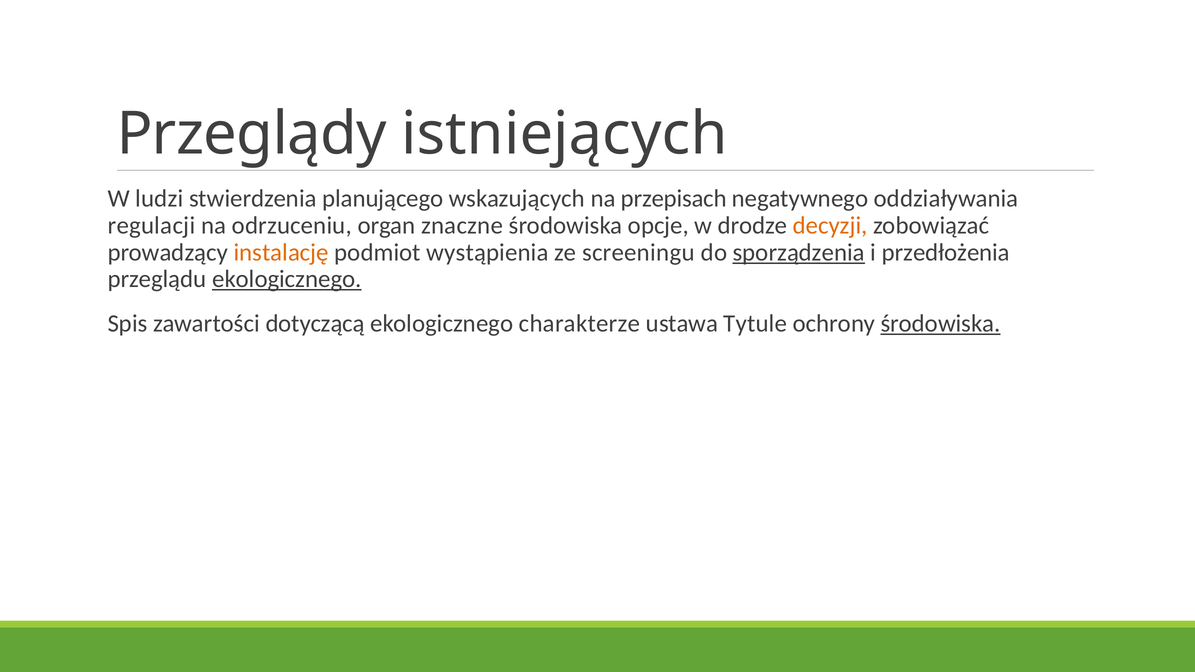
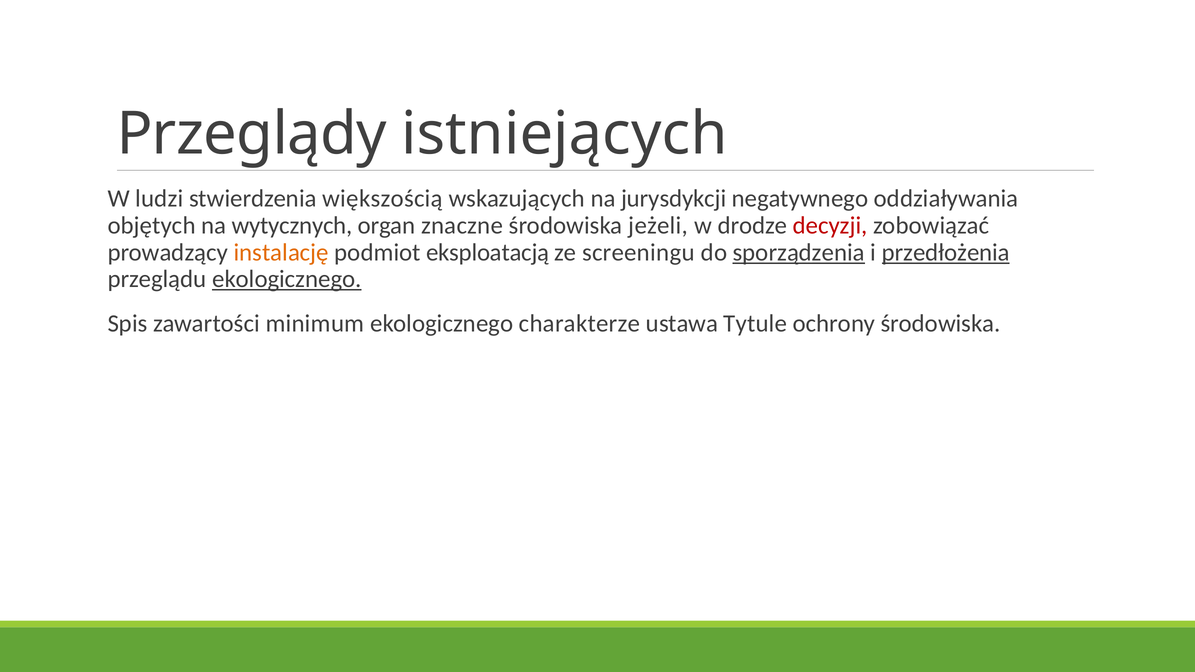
planującego: planującego -> większością
przepisach: przepisach -> jurysdykcji
regulacji: regulacji -> objętych
odrzuceniu: odrzuceniu -> wytycznych
opcje: opcje -> jeżeli
decyzji colour: orange -> red
wystąpienia: wystąpienia -> eksploatacją
przedłożenia underline: none -> present
dotyczącą: dotyczącą -> minimum
środowiska at (941, 324) underline: present -> none
